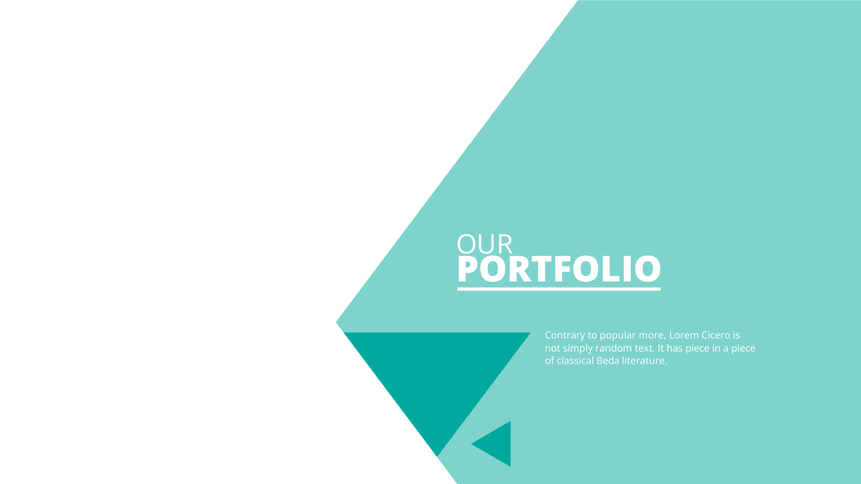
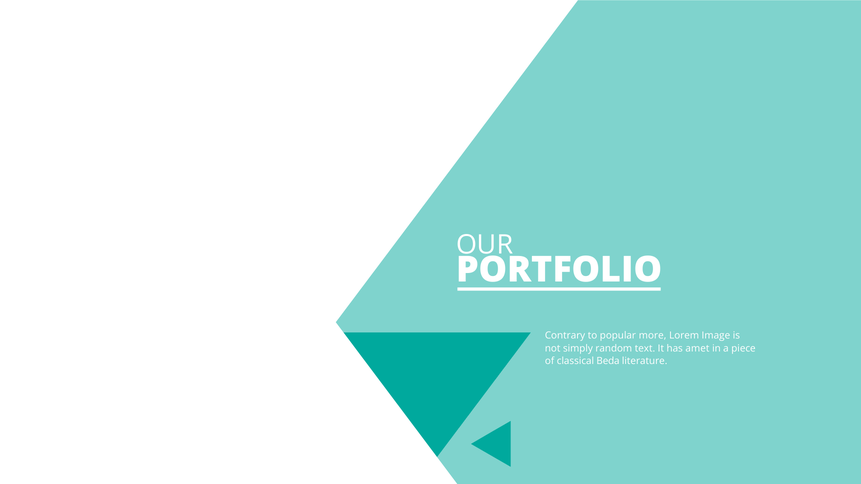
Cicero: Cicero -> Image
has piece: piece -> amet
